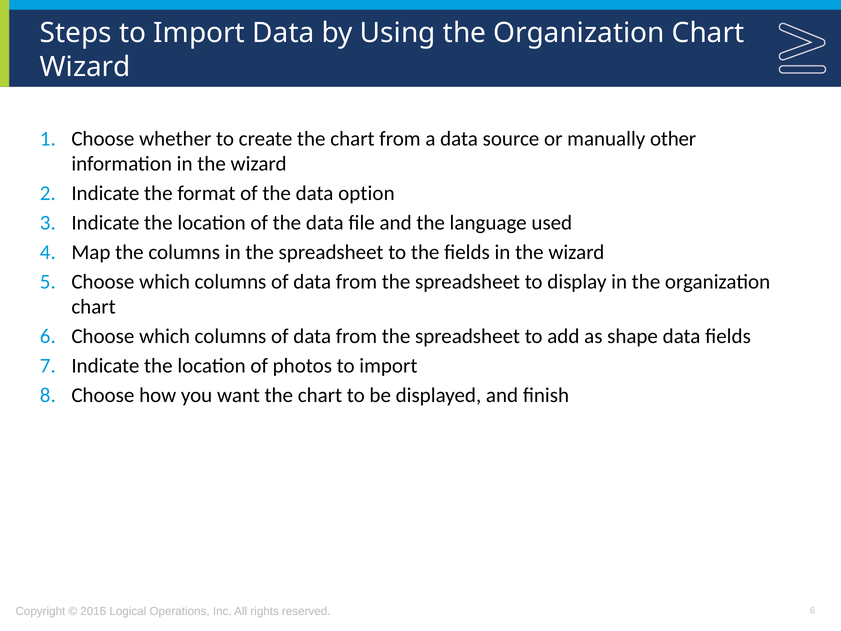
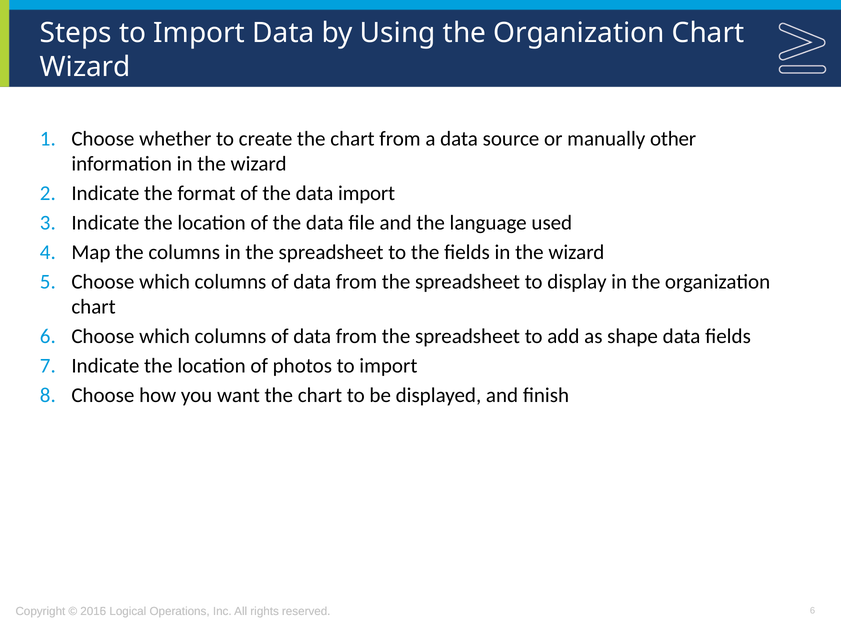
data option: option -> import
